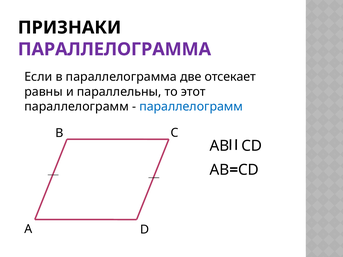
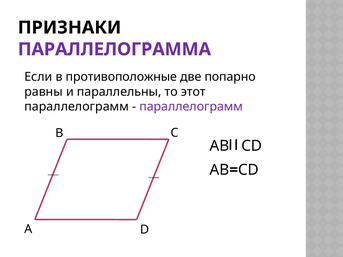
в параллелограмма: параллелограмма -> противоположные
отсекает: отсекает -> попарно
параллелограмм at (191, 107) colour: blue -> purple
